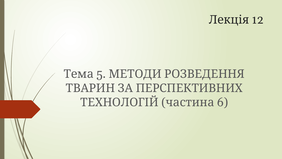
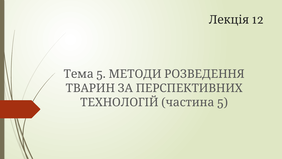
6 at (223, 102): 6 -> 5
